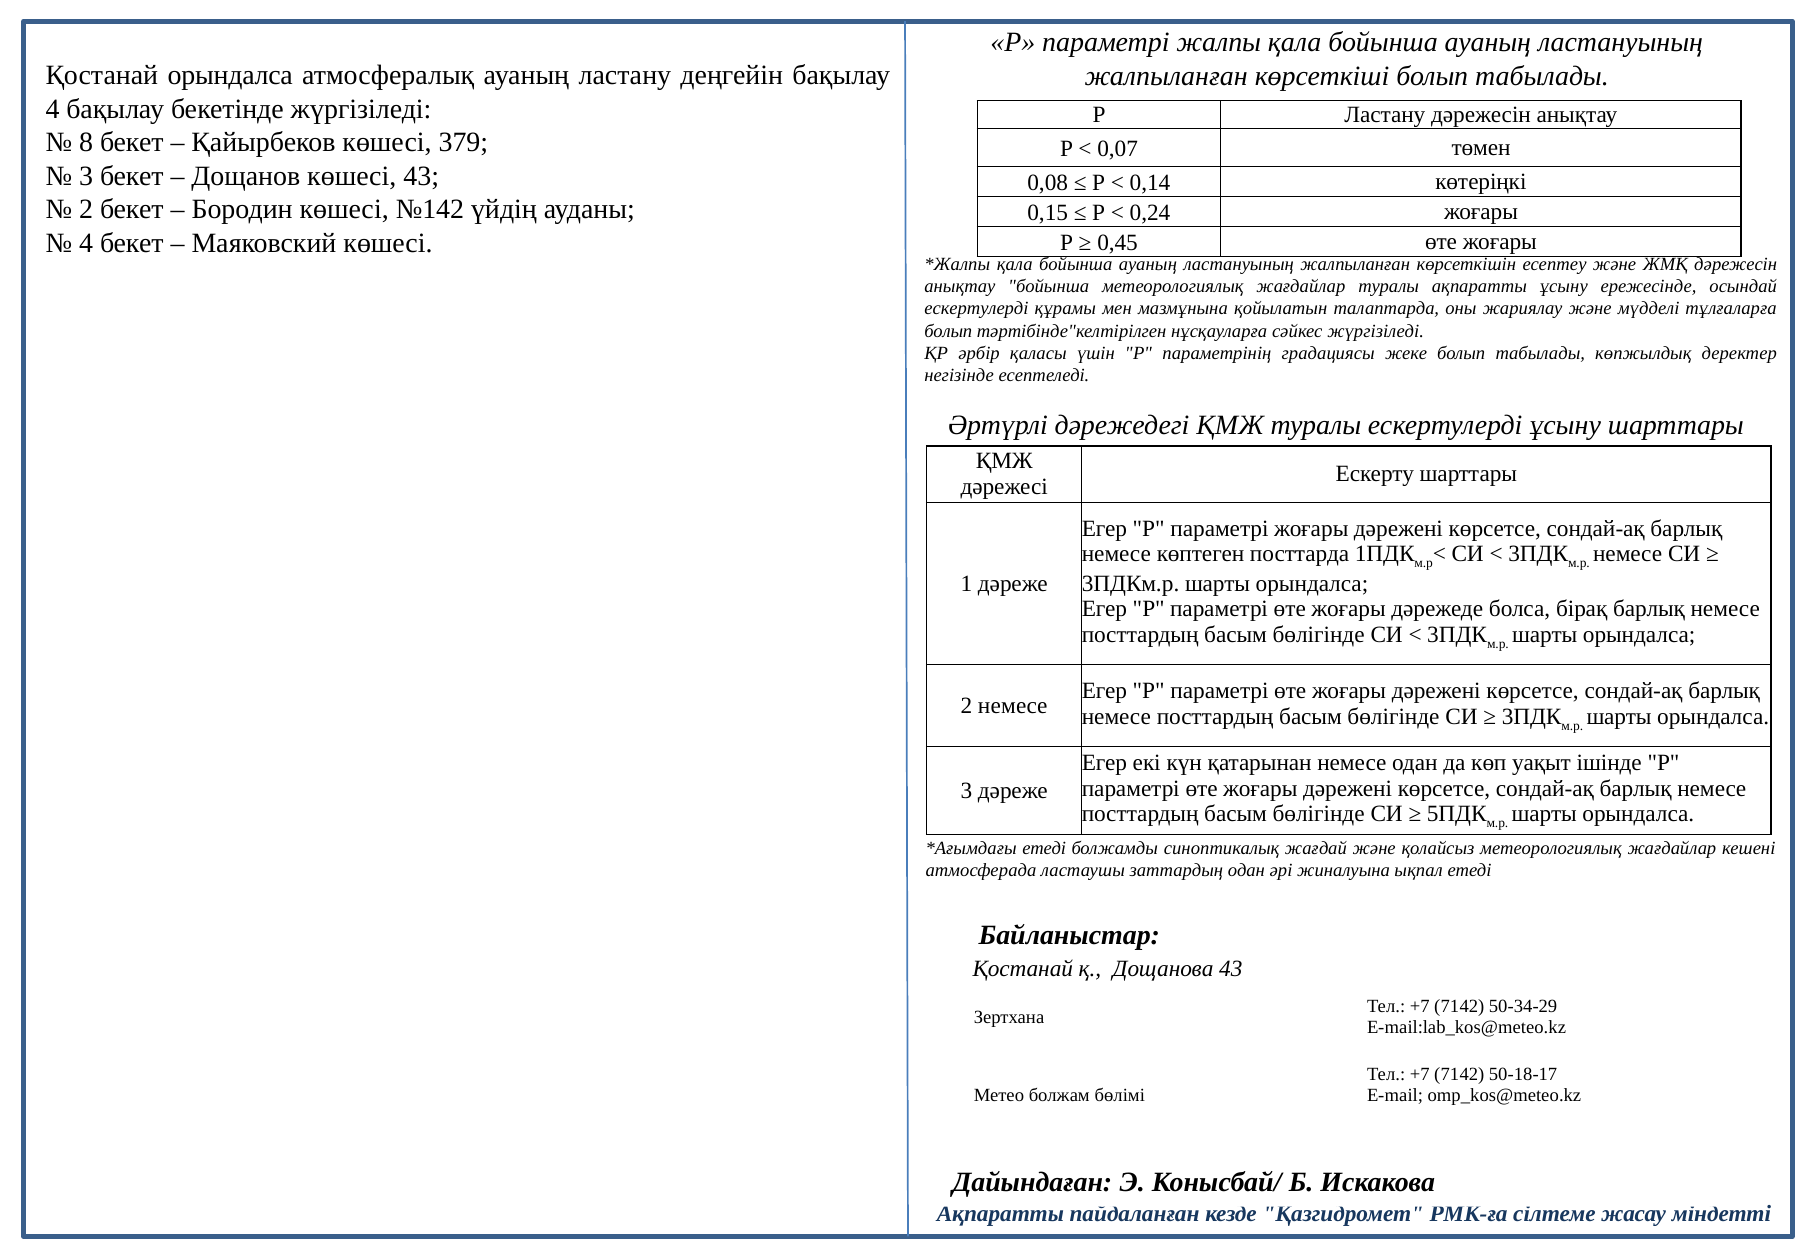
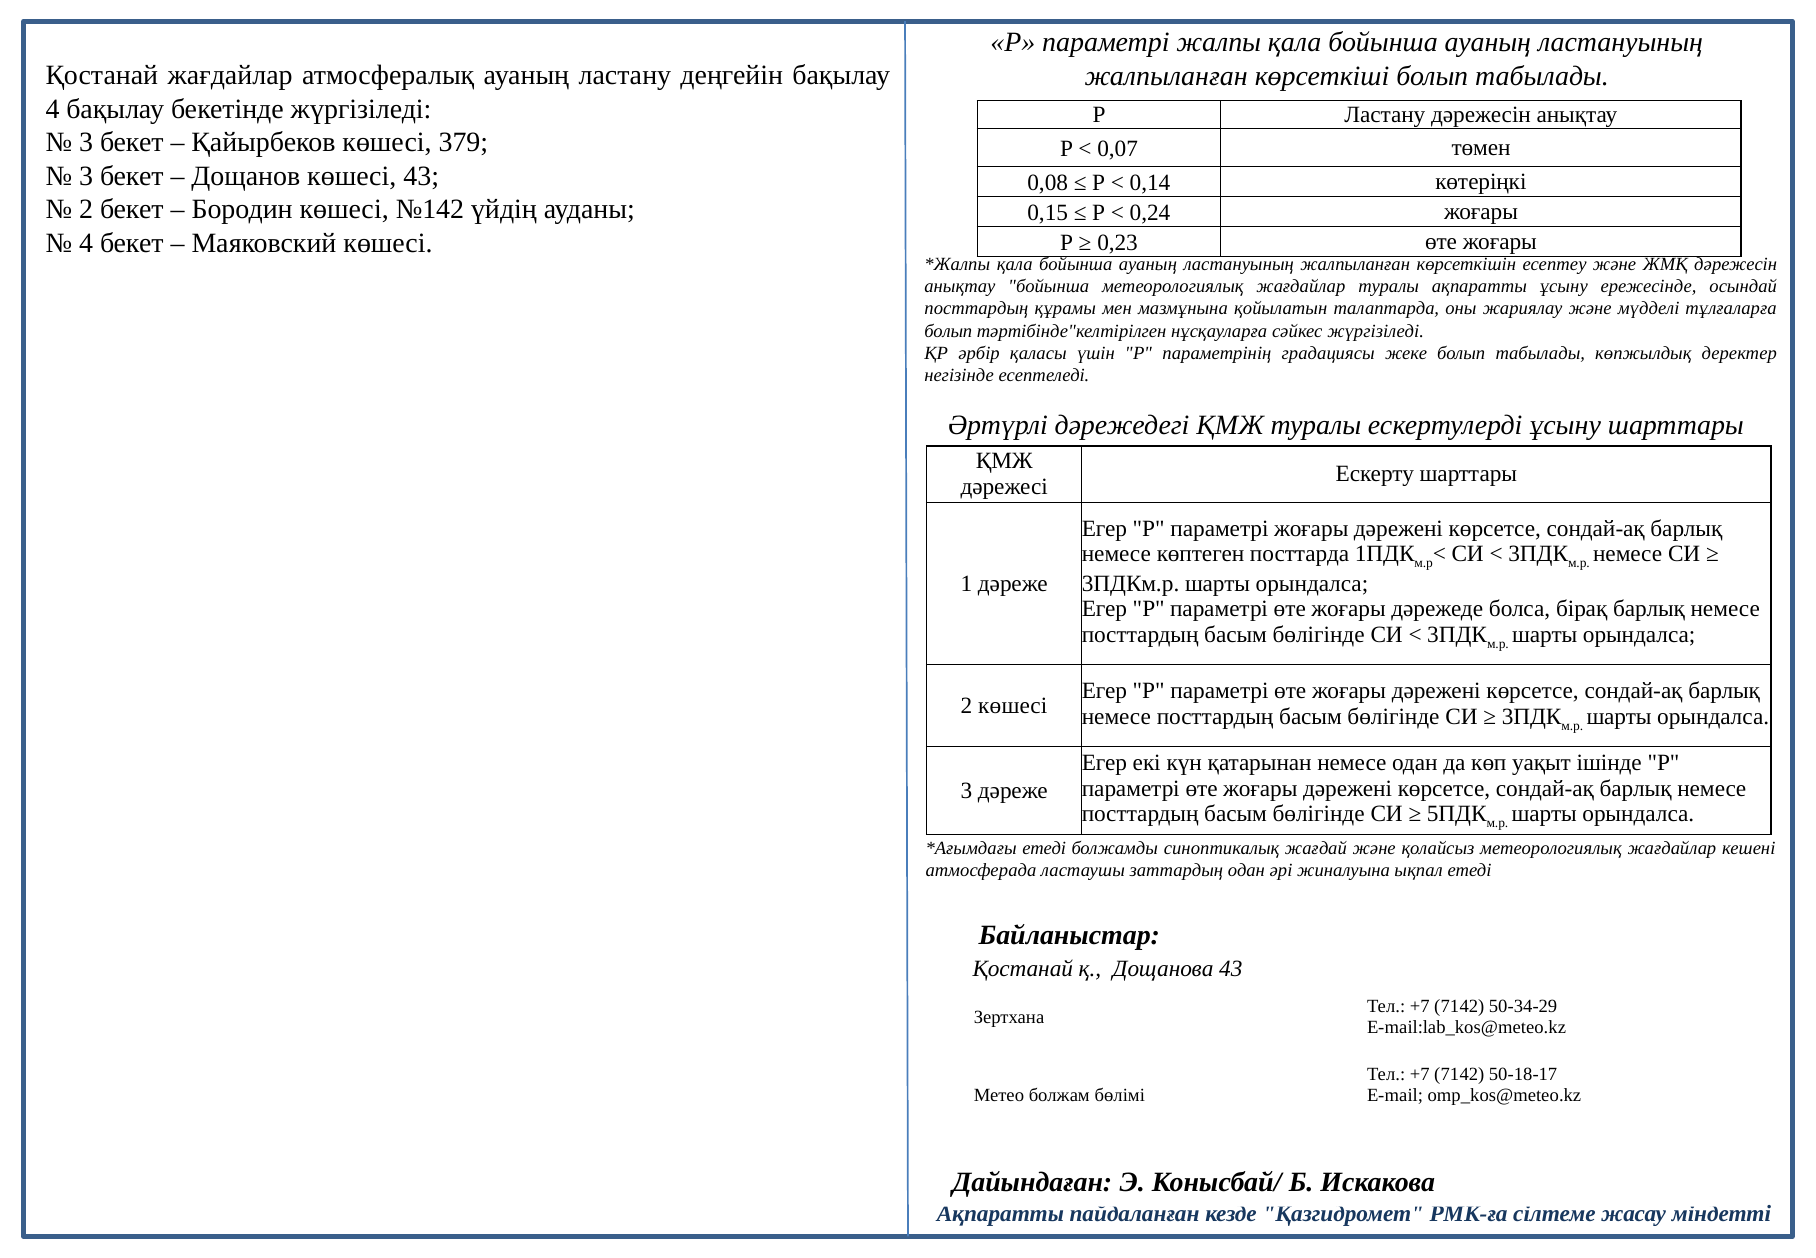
Қостанай орындалса: орындалса -> жағдайлар
8 at (86, 143): 8 -> 3
0,45: 0,45 -> 0,23
ескертулерді at (976, 309): ескертулерді -> посттардың
2 немесе: немесе -> көшесі
